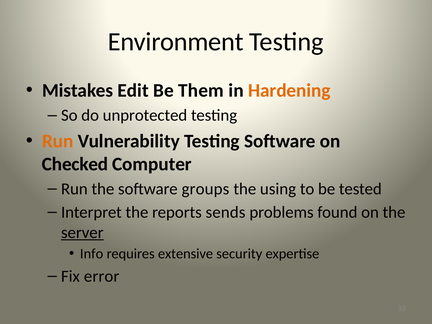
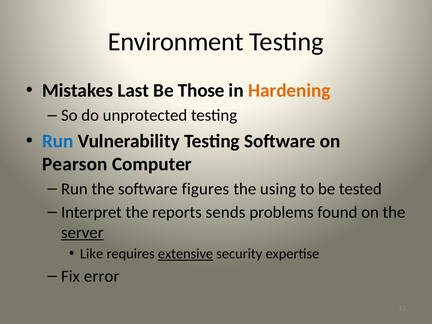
Edit: Edit -> Last
Them: Them -> Those
Run at (58, 141) colour: orange -> blue
Checked: Checked -> Pearson
groups: groups -> figures
Info: Info -> Like
extensive underline: none -> present
